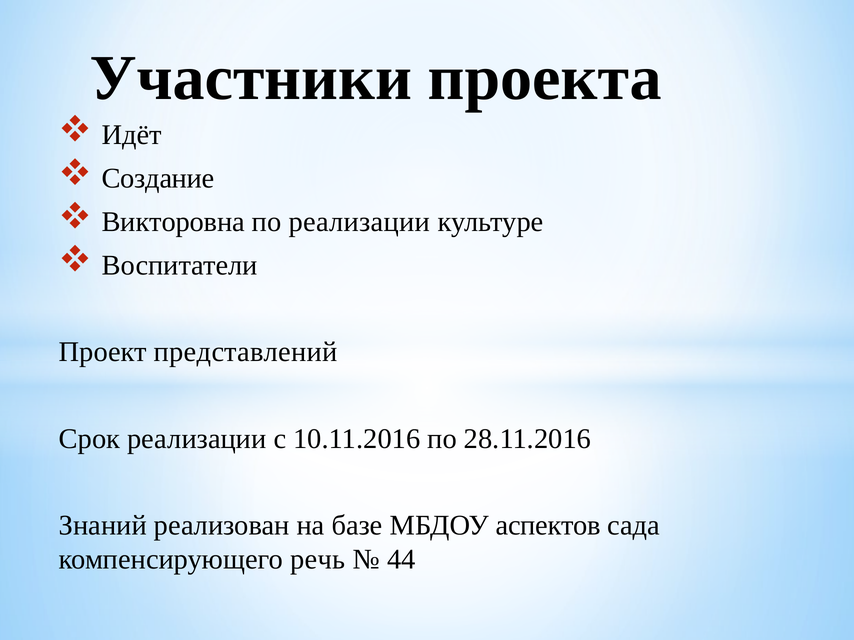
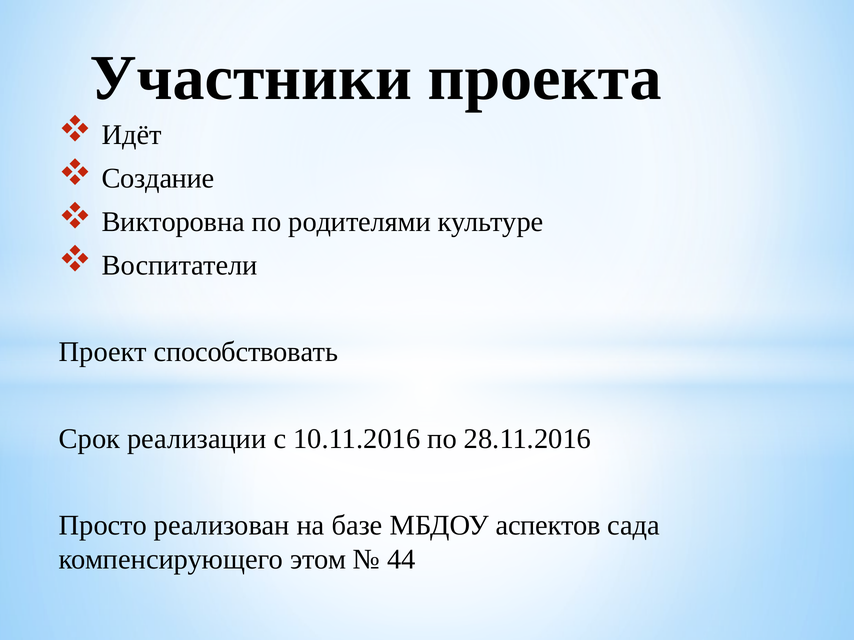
по реализации: реализации -> родителями
представлений: представлений -> способствовать
Знаний: Знаний -> Просто
речь: речь -> этом
